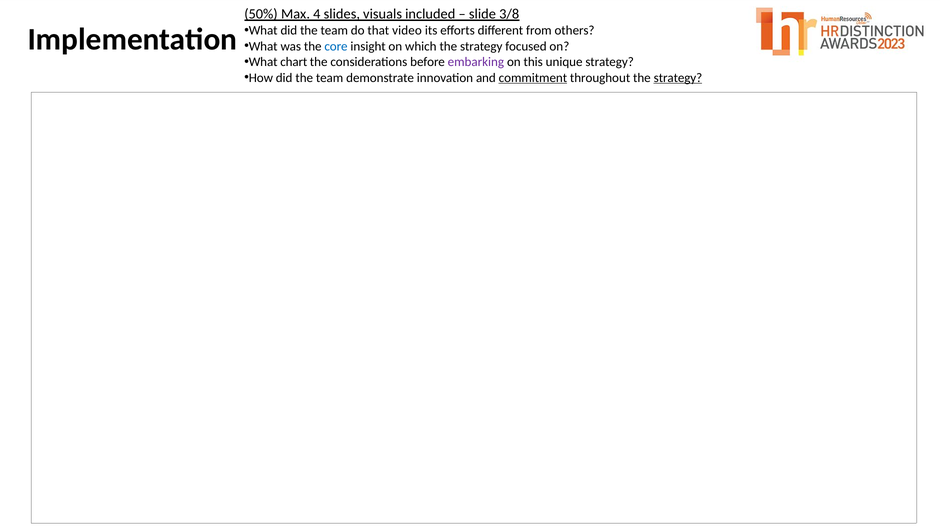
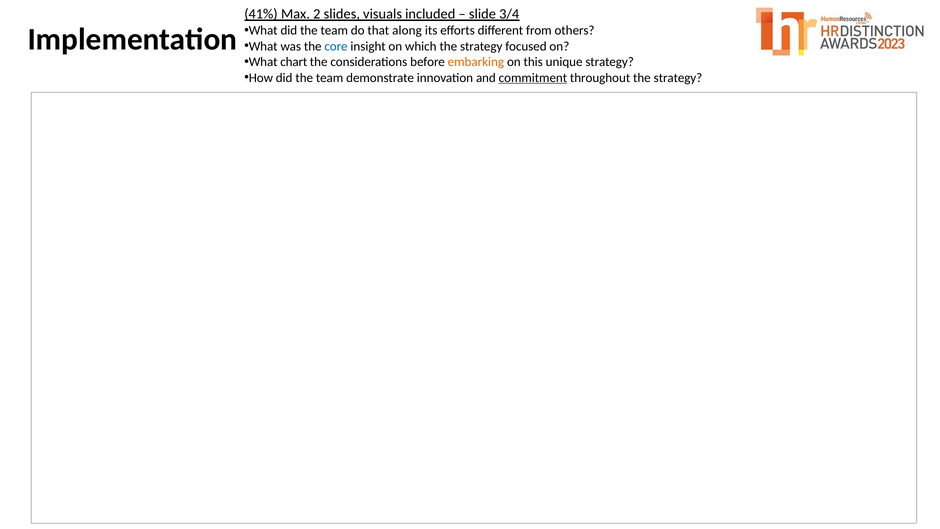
50%: 50% -> 41%
4: 4 -> 2
3/8: 3/8 -> 3/4
video: video -> along
embarking colour: purple -> orange
strategy at (678, 78) underline: present -> none
